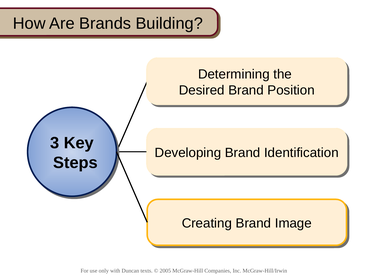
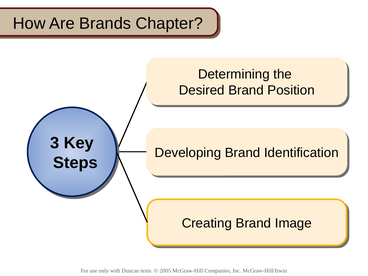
Building: Building -> Chapter
